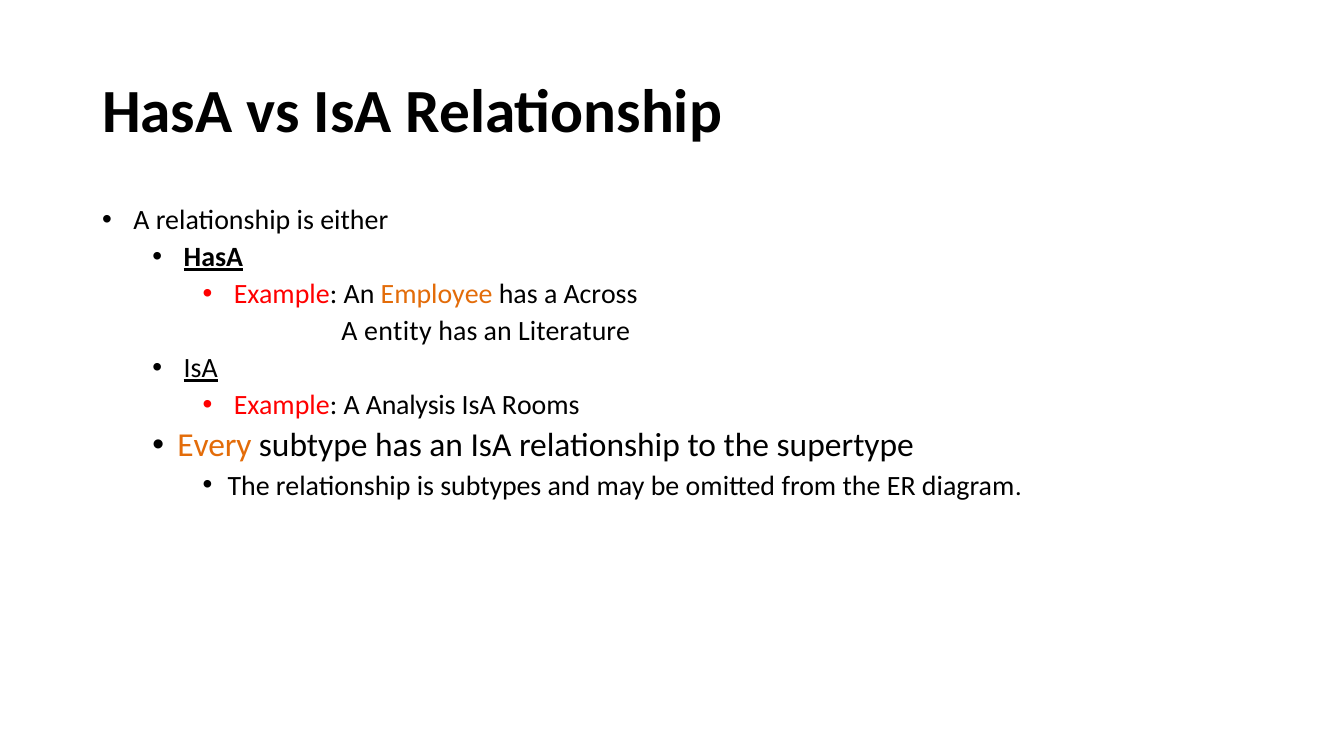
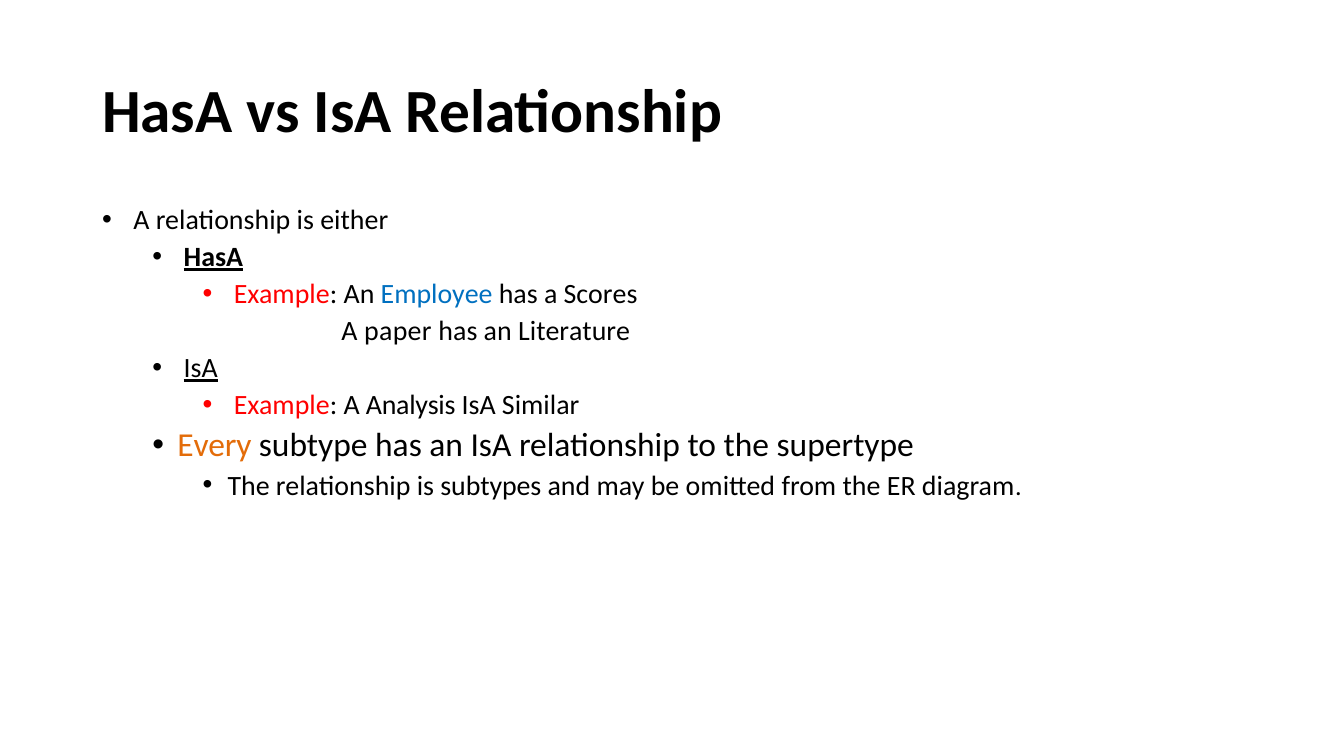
Employee colour: orange -> blue
Across: Across -> Scores
entity: entity -> paper
Rooms: Rooms -> Similar
